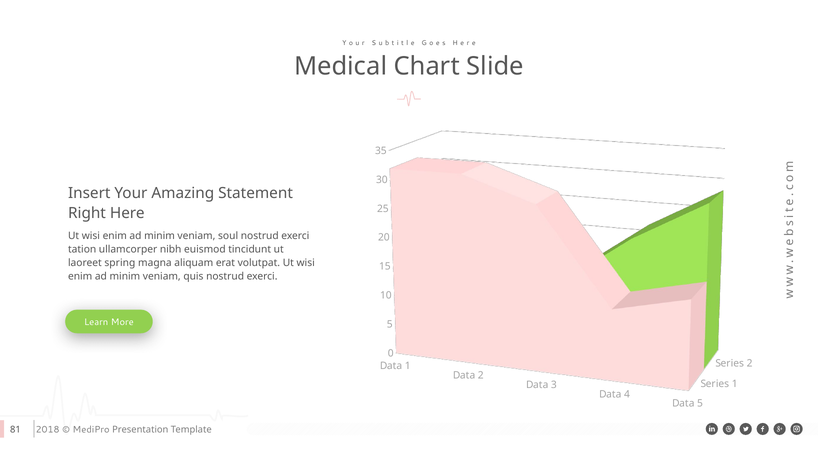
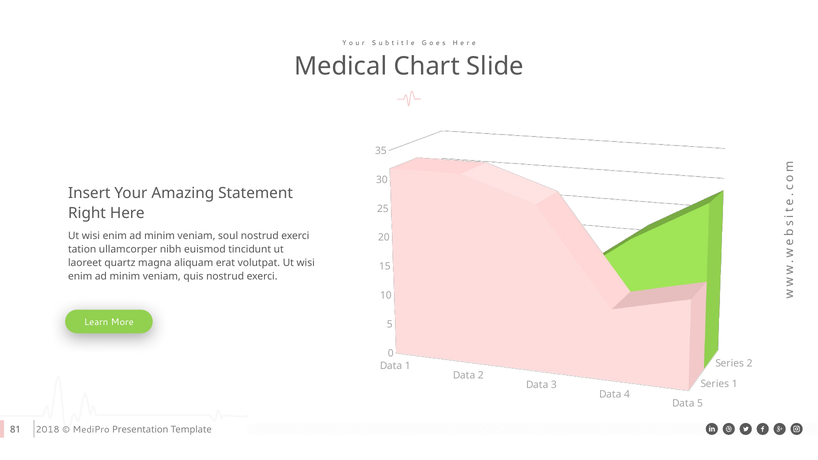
spring: spring -> quartz
